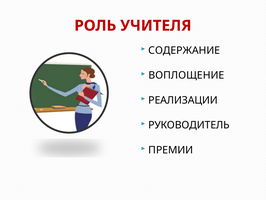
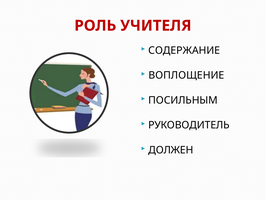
РЕАЛИЗАЦИИ: РЕАЛИЗАЦИИ -> ПОСИЛЬНЫМ
ПРЕМИИ: ПРЕМИИ -> ДОЛЖЕН
